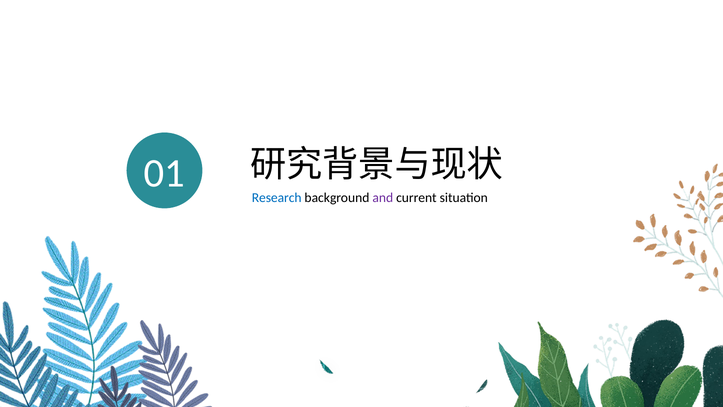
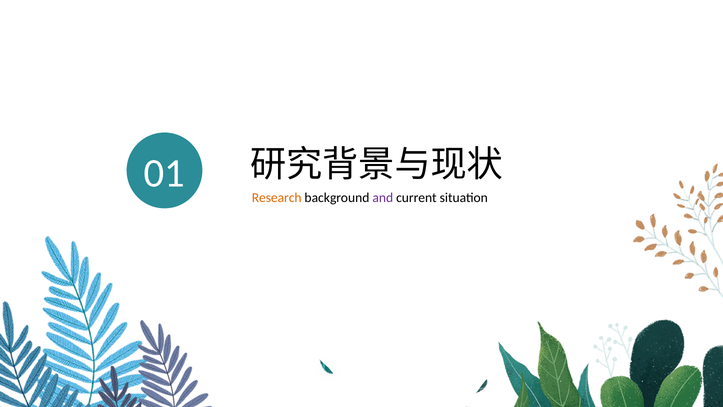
Research colour: blue -> orange
